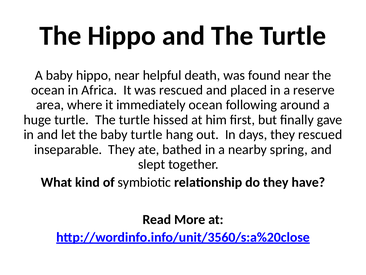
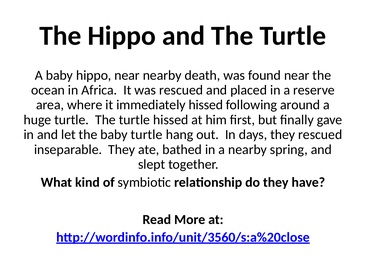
near helpful: helpful -> nearby
immediately ocean: ocean -> hissed
